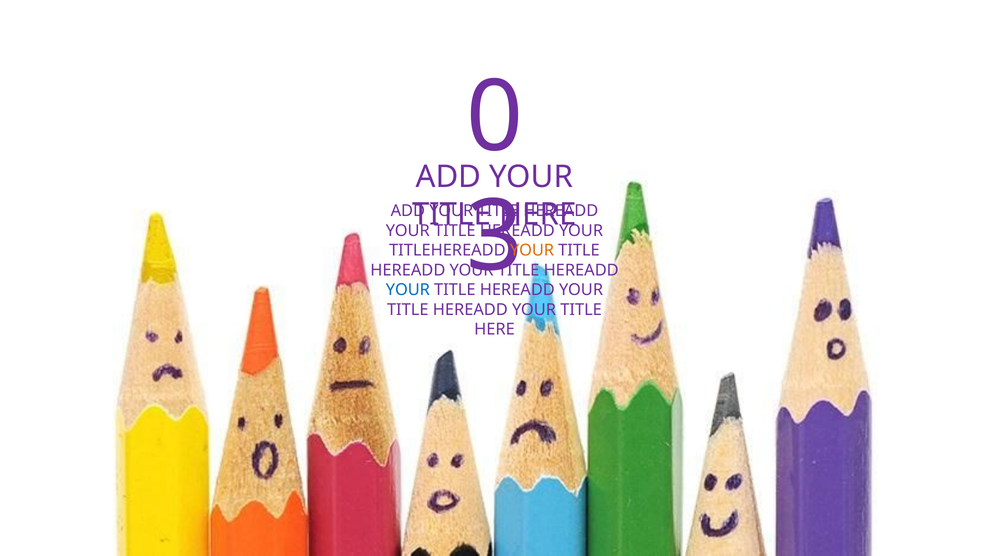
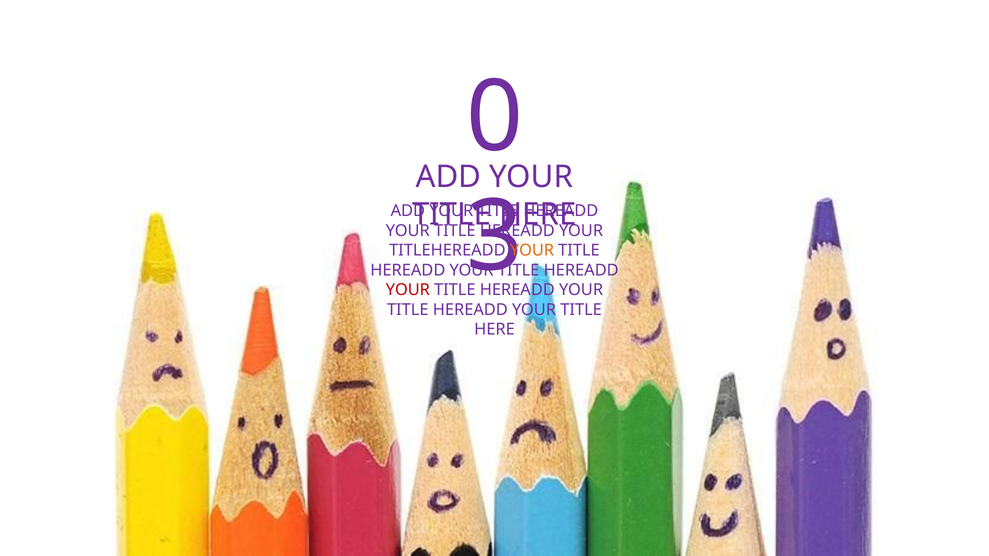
YOUR at (408, 290) colour: blue -> red
